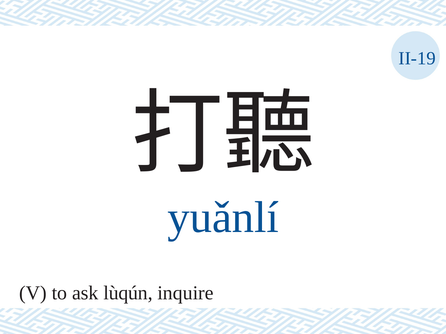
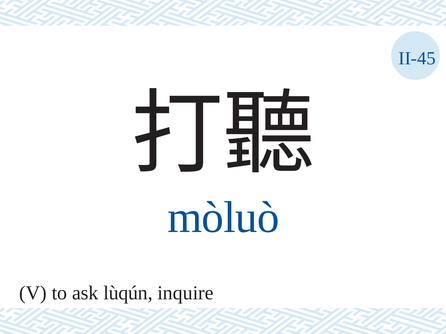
II-19: II-19 -> II-45
yuǎnlí: yuǎnlí -> mòluò
